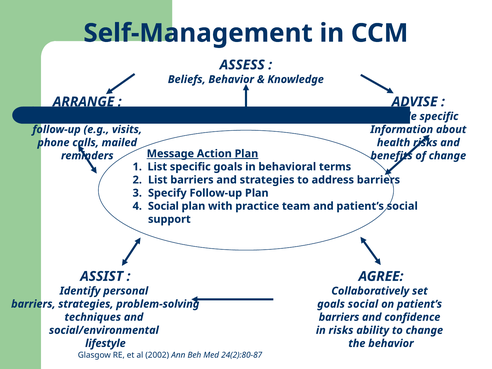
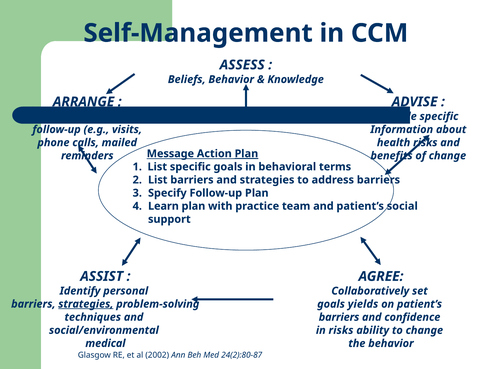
4 Social: Social -> Learn
strategies at (86, 304) underline: none -> present
goals social: social -> yields
lifestyle: lifestyle -> medical
